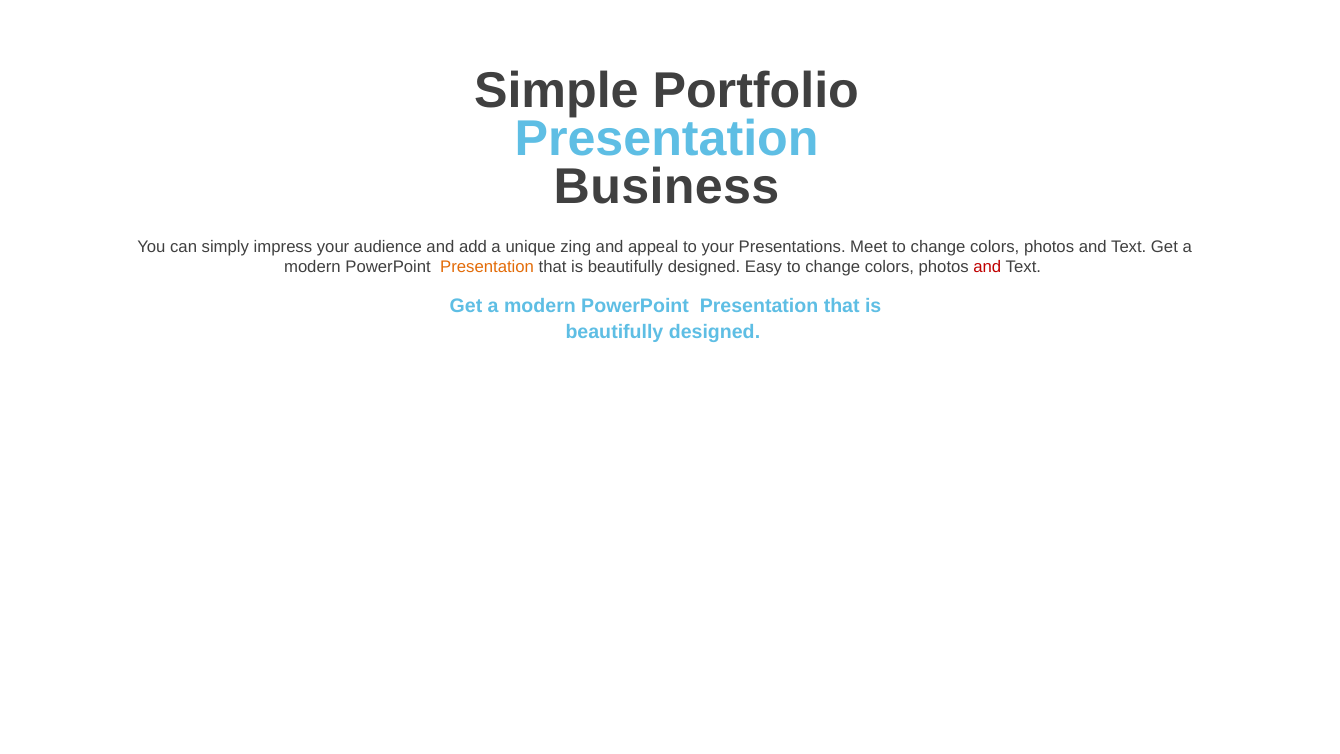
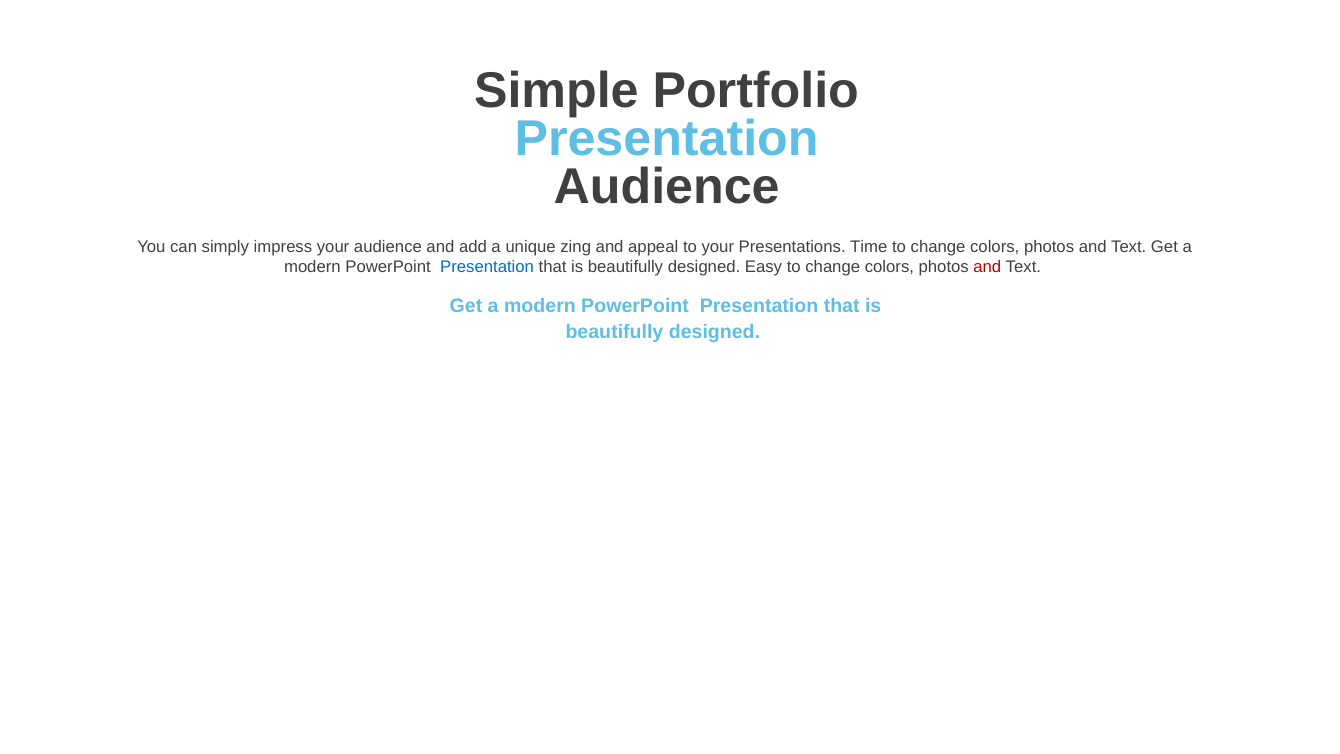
Business at (666, 187): Business -> Audience
Meet: Meet -> Time
Presentation at (487, 267) colour: orange -> blue
